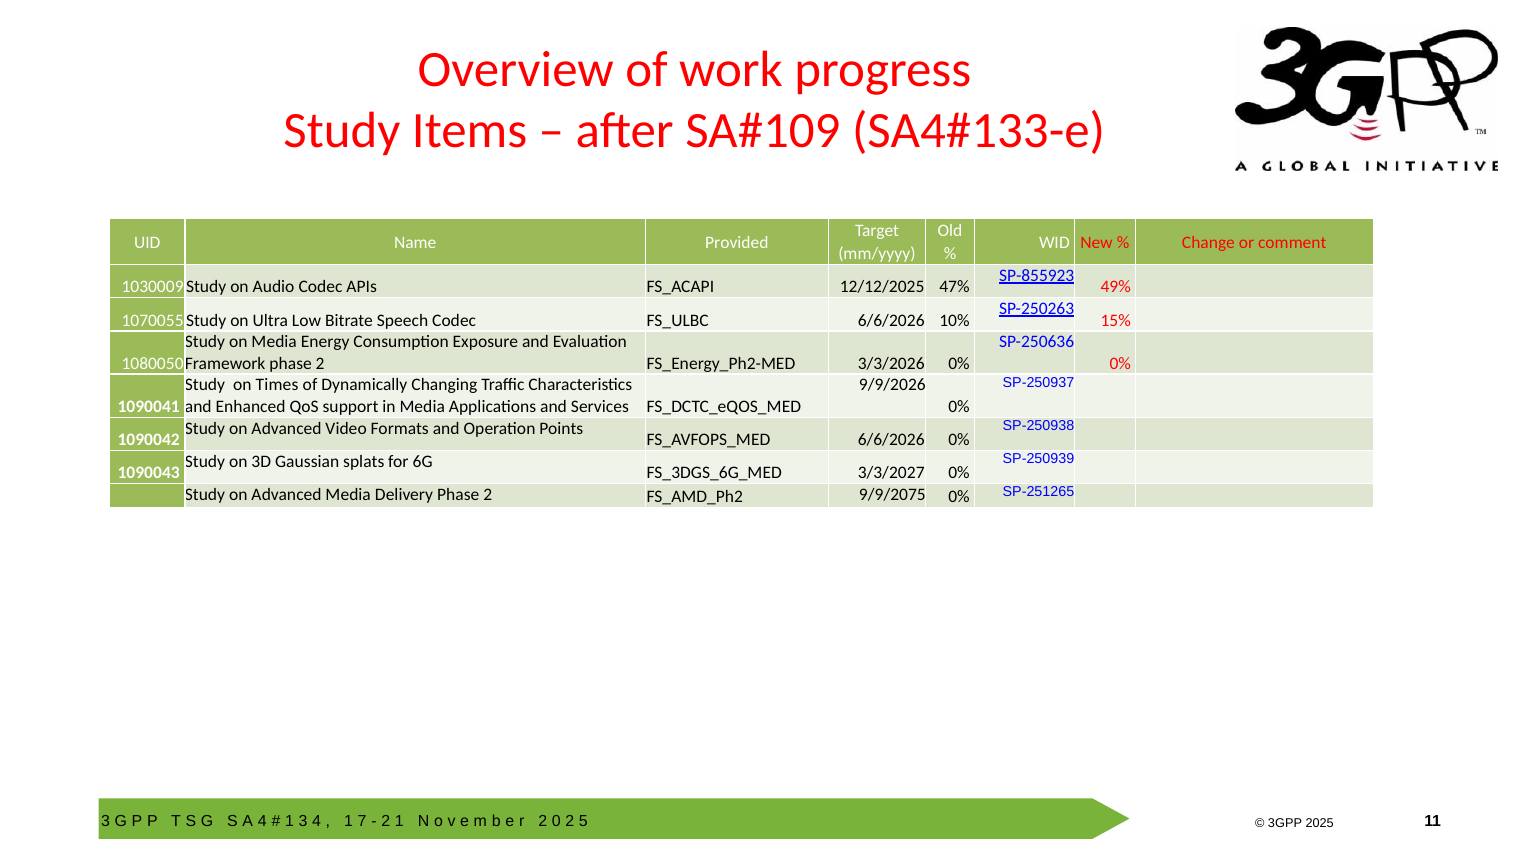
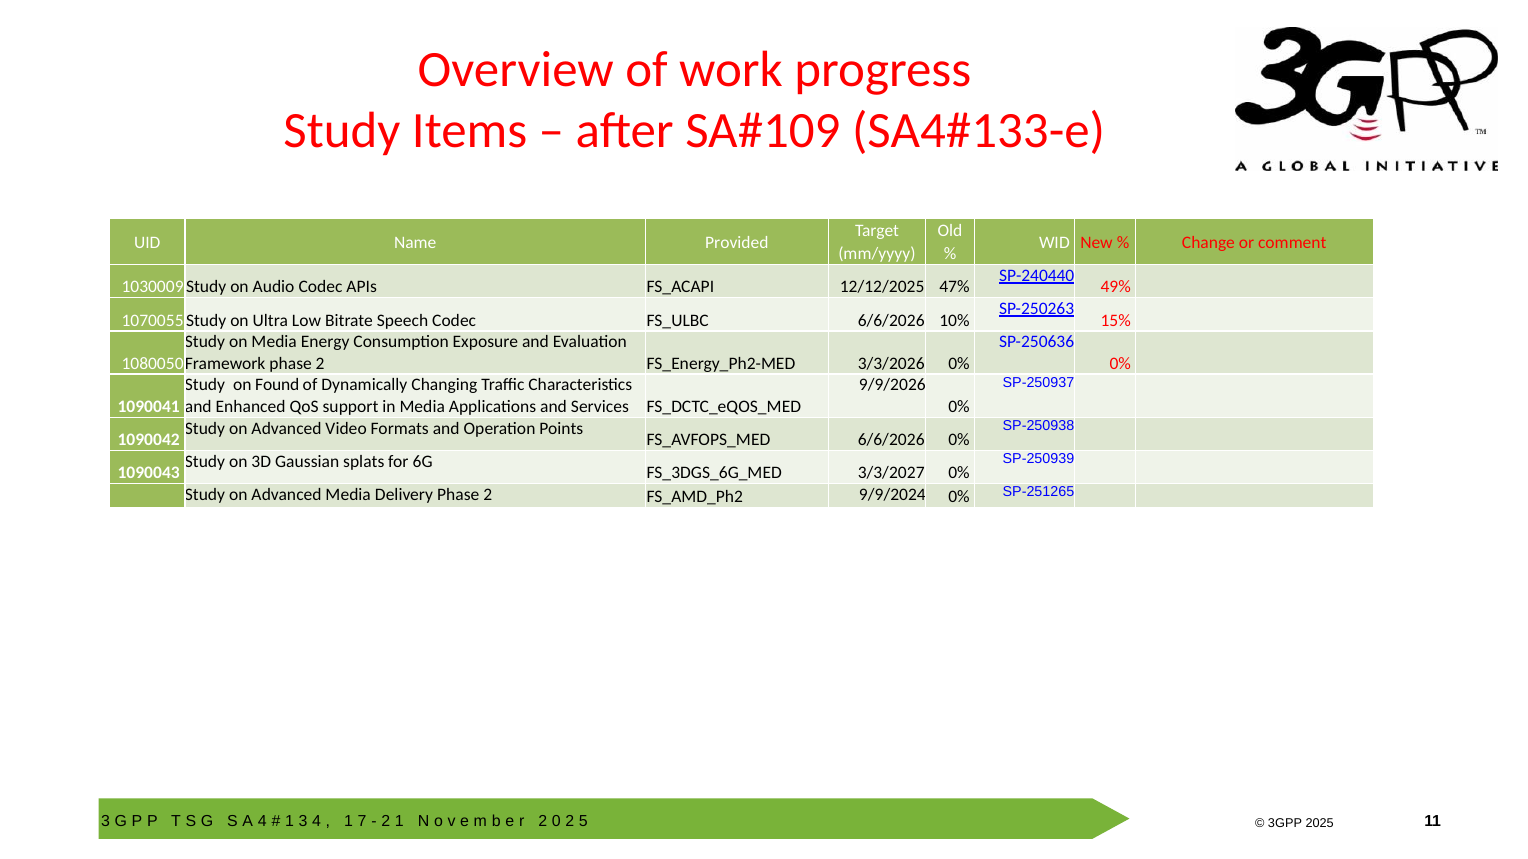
SP-855923: SP-855923 -> SP-240440
Times: Times -> Found
9/9/2075: 9/9/2075 -> 9/9/2024
